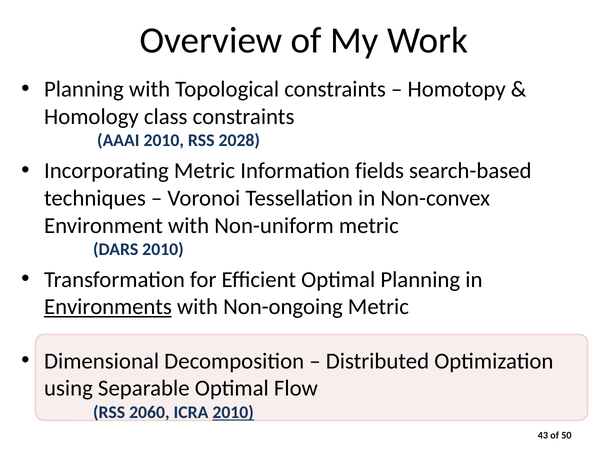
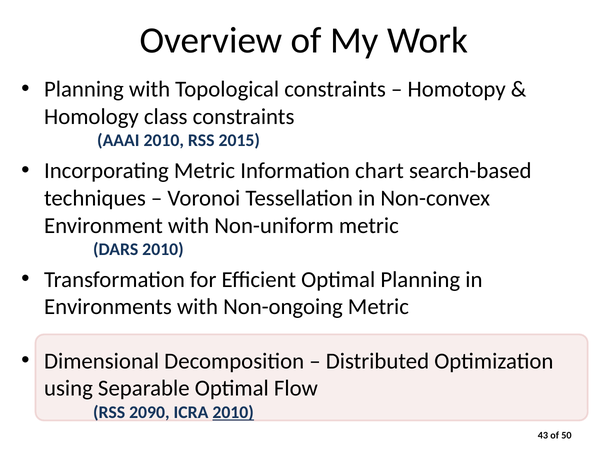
2028: 2028 -> 2015
fields: fields -> chart
Environments underline: present -> none
2060: 2060 -> 2090
